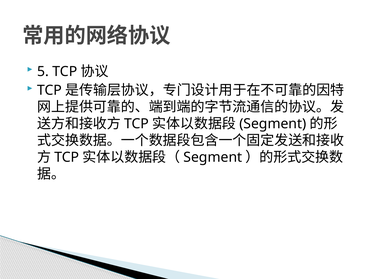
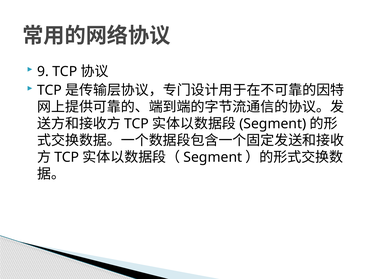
5: 5 -> 9
